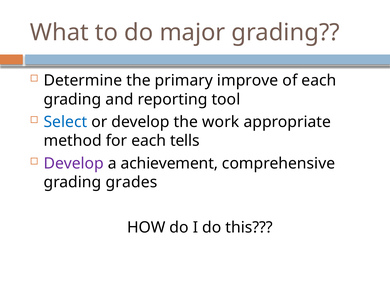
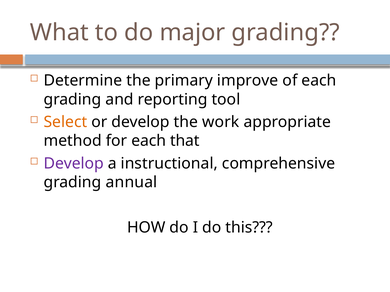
Select colour: blue -> orange
tells: tells -> that
achievement: achievement -> instructional
grades: grades -> annual
